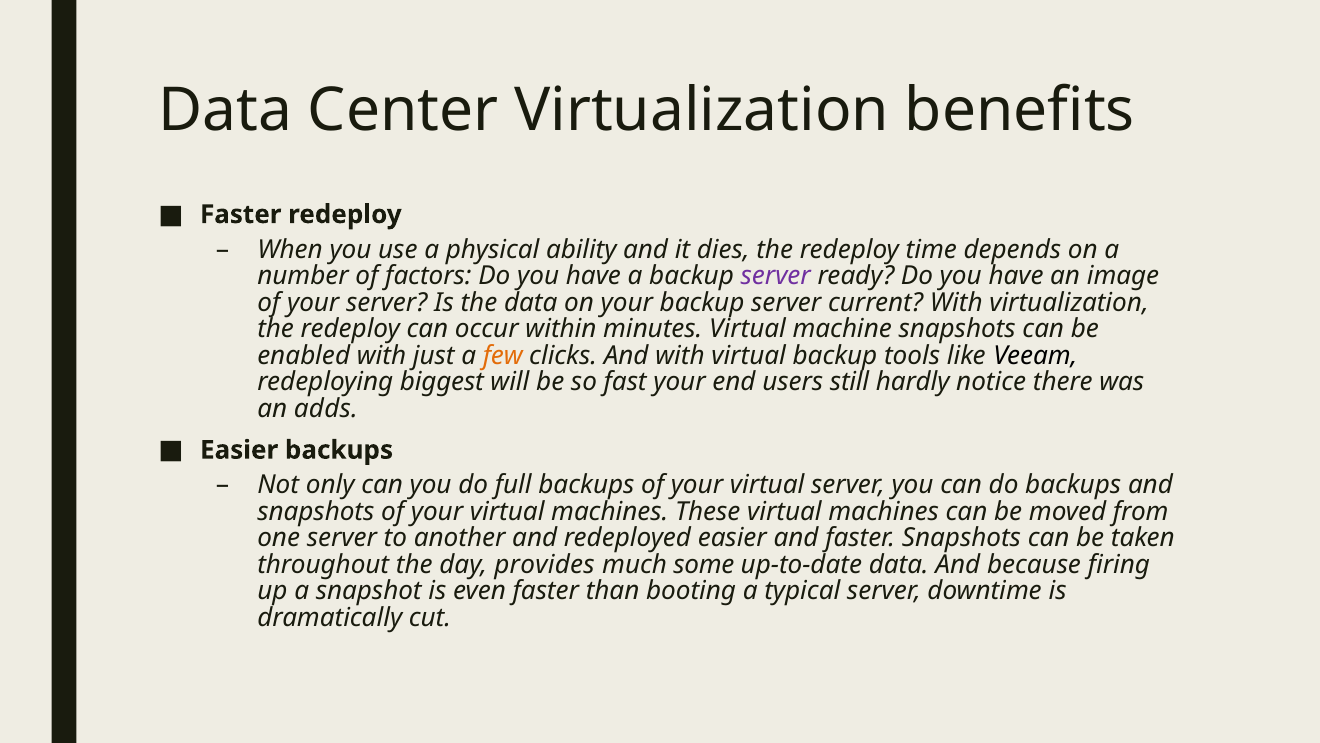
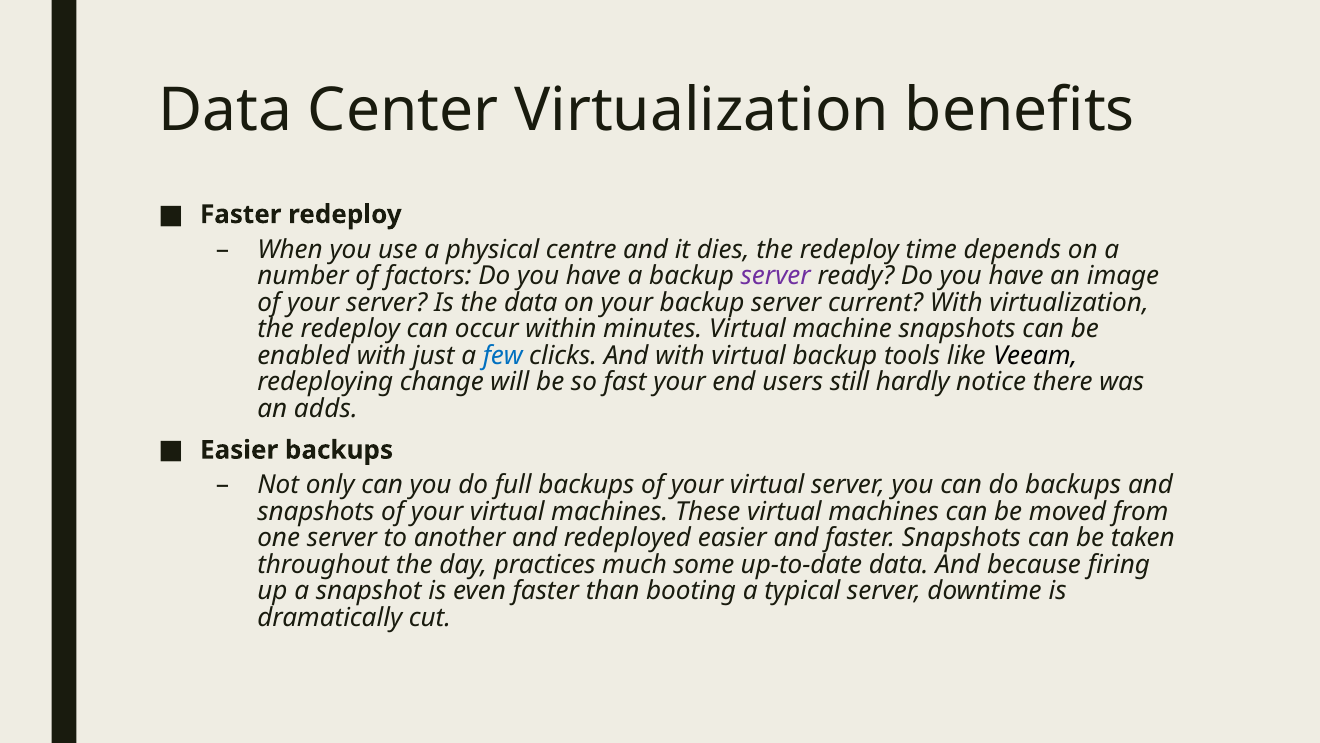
ability: ability -> centre
few colour: orange -> blue
biggest: biggest -> change
provides: provides -> practices
